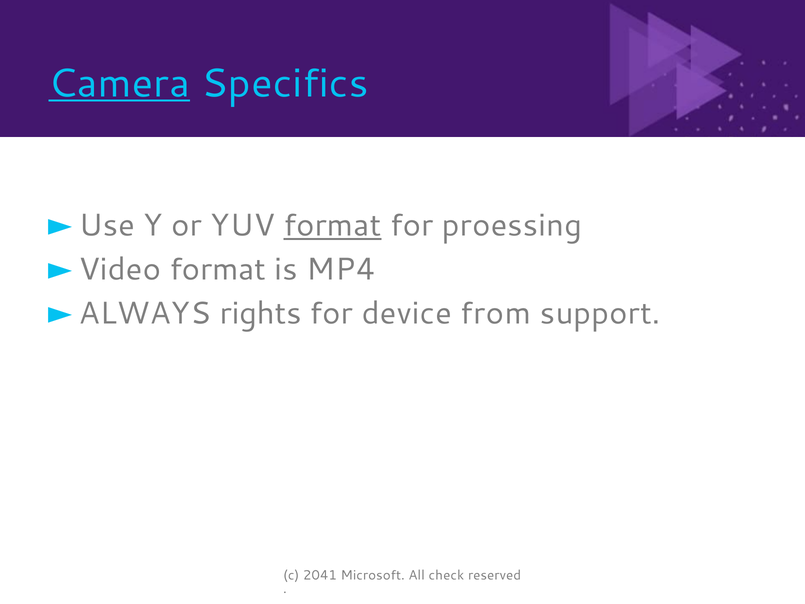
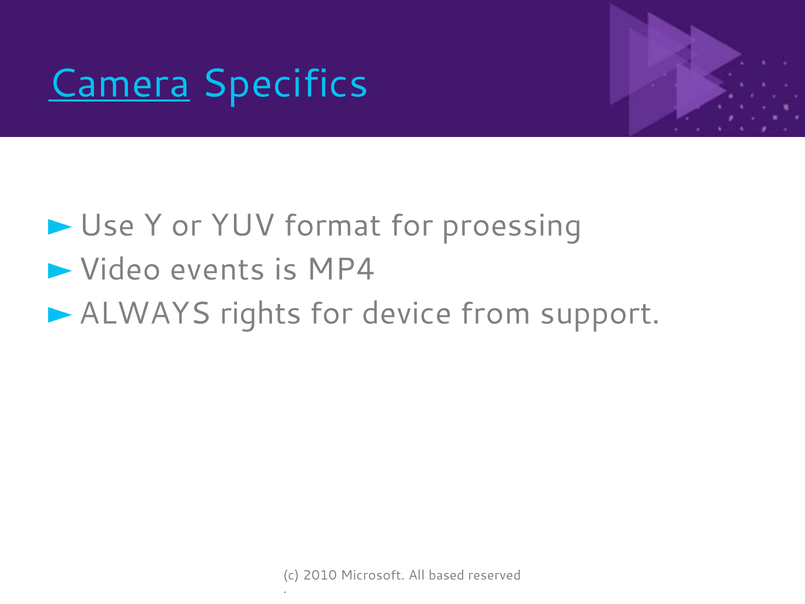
format at (333, 225) underline: present -> none
format at (218, 269): format -> events
2041: 2041 -> 2010
check: check -> based
